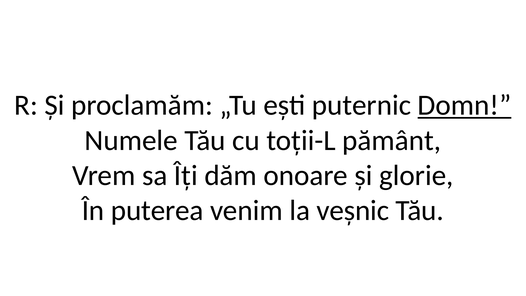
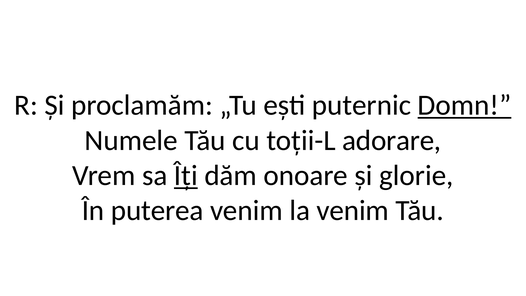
pământ: pământ -> adorare
Îți underline: none -> present
la veșnic: veșnic -> venim
